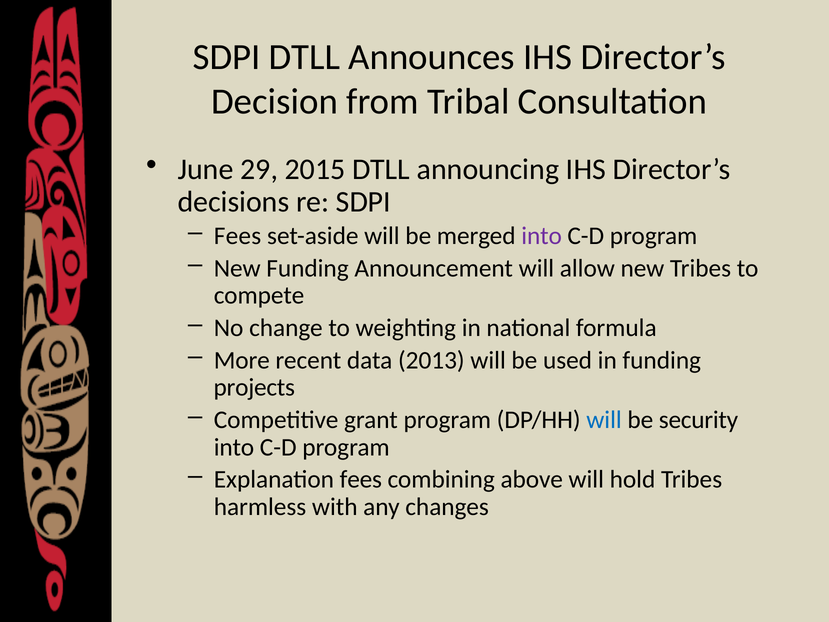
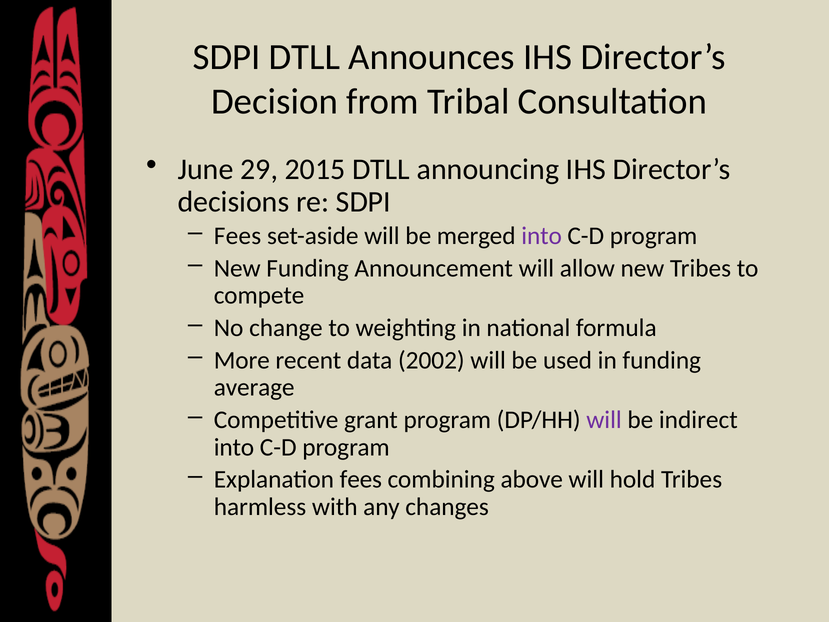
2013: 2013 -> 2002
projects: projects -> average
will at (604, 420) colour: blue -> purple
security: security -> indirect
